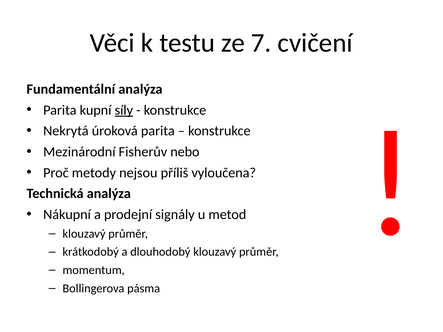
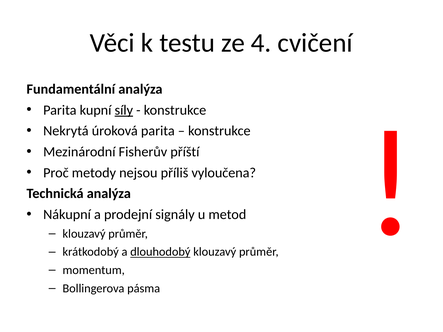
7: 7 -> 4
nebo: nebo -> příští
dlouhodobý underline: none -> present
